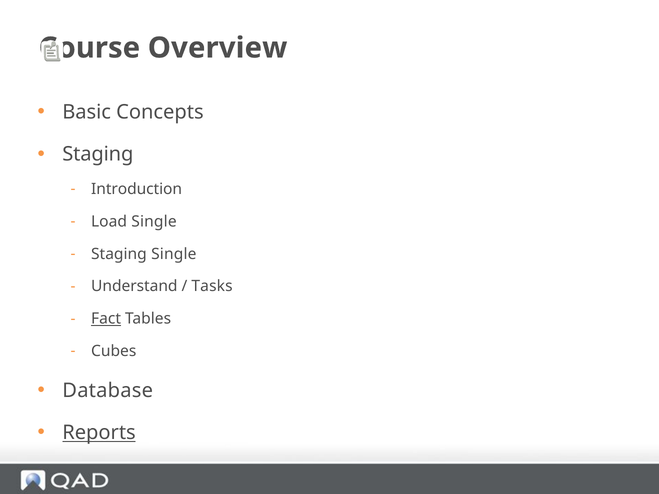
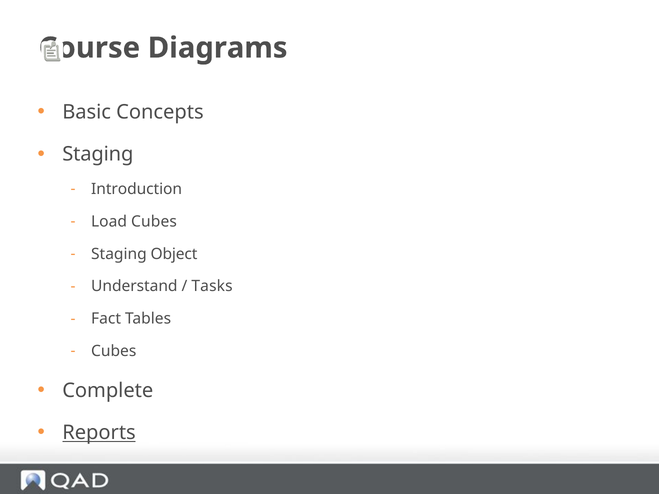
Overview: Overview -> Diagrams
Load Single: Single -> Cubes
Staging Single: Single -> Object
Fact underline: present -> none
Database: Database -> Complete
